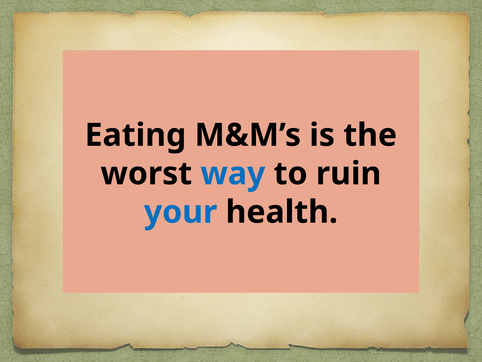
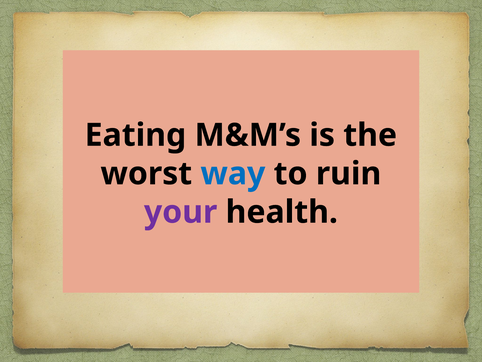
your colour: blue -> purple
